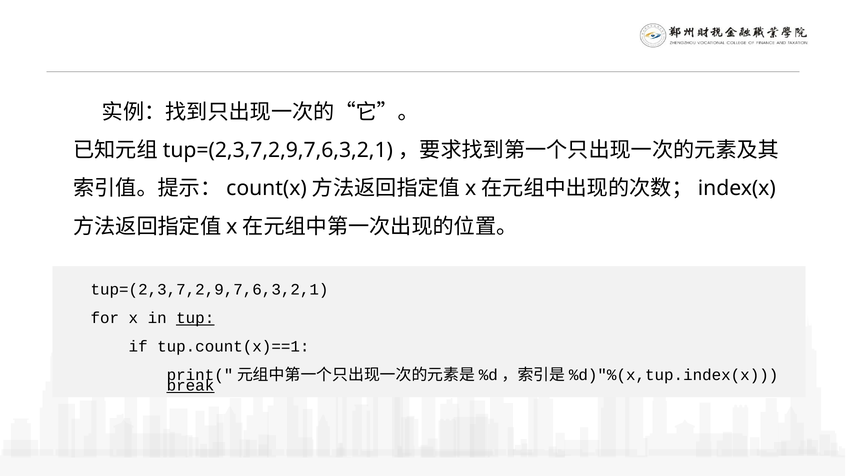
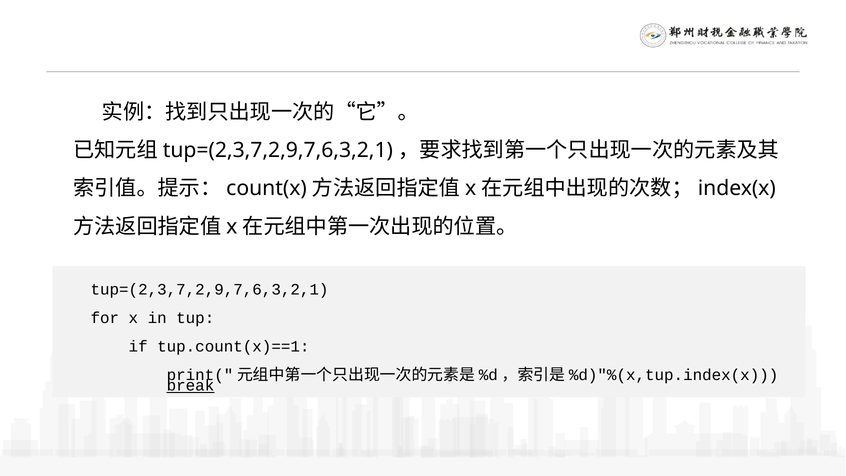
tup underline: present -> none
